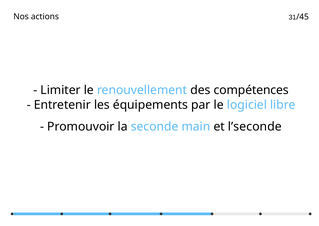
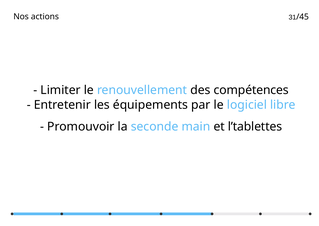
l’seconde: l’seconde -> l’tablettes
